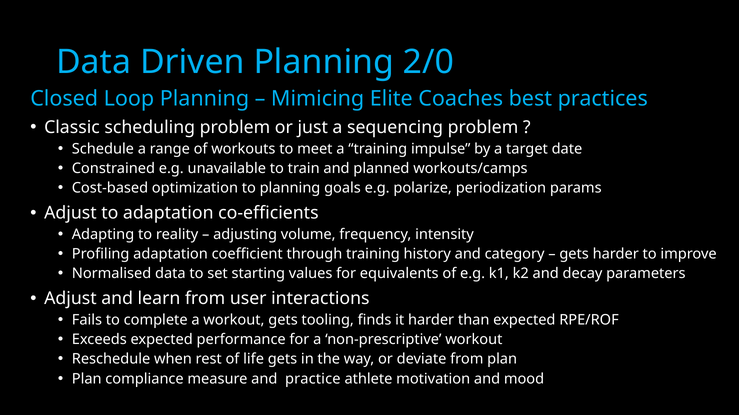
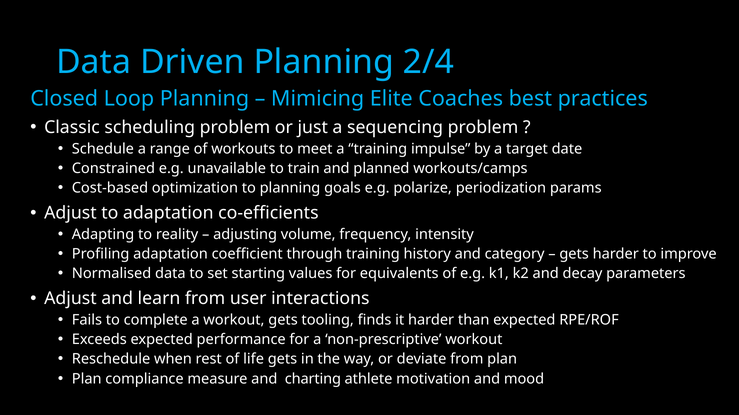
2/0: 2/0 -> 2/4
practice: practice -> charting
